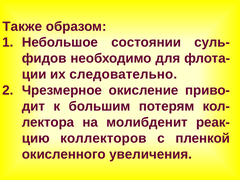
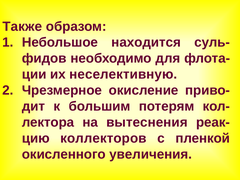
состоянии: состоянии -> находится
следовательно: следовательно -> неселективную
молибденит: молибденит -> вытеснения
